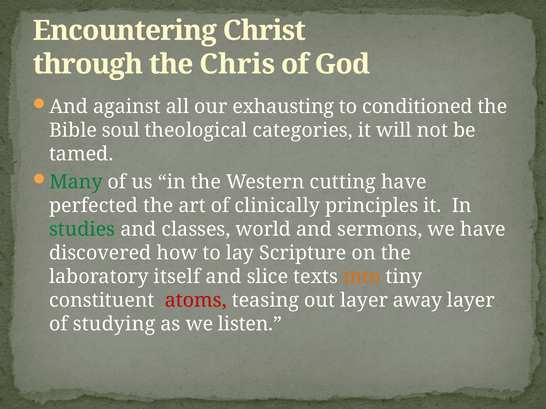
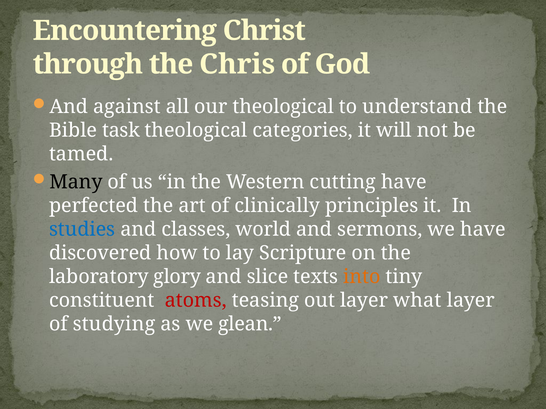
our exhausting: exhausting -> theological
conditioned: conditioned -> understand
soul: soul -> task
Many colour: green -> black
studies colour: green -> blue
itself: itself -> glory
away: away -> what
listen: listen -> glean
